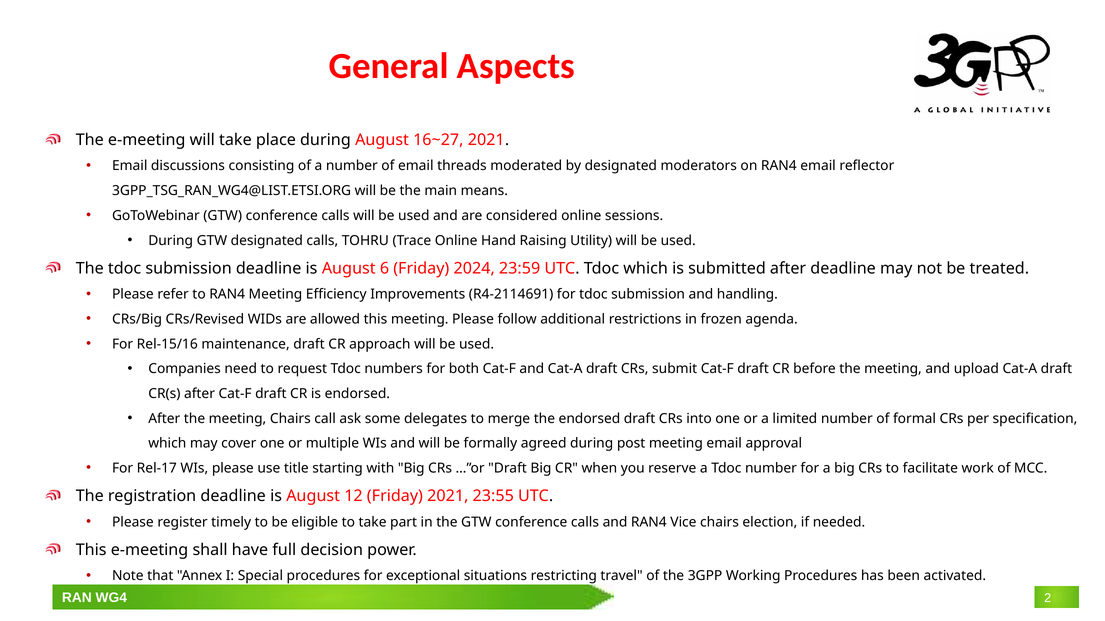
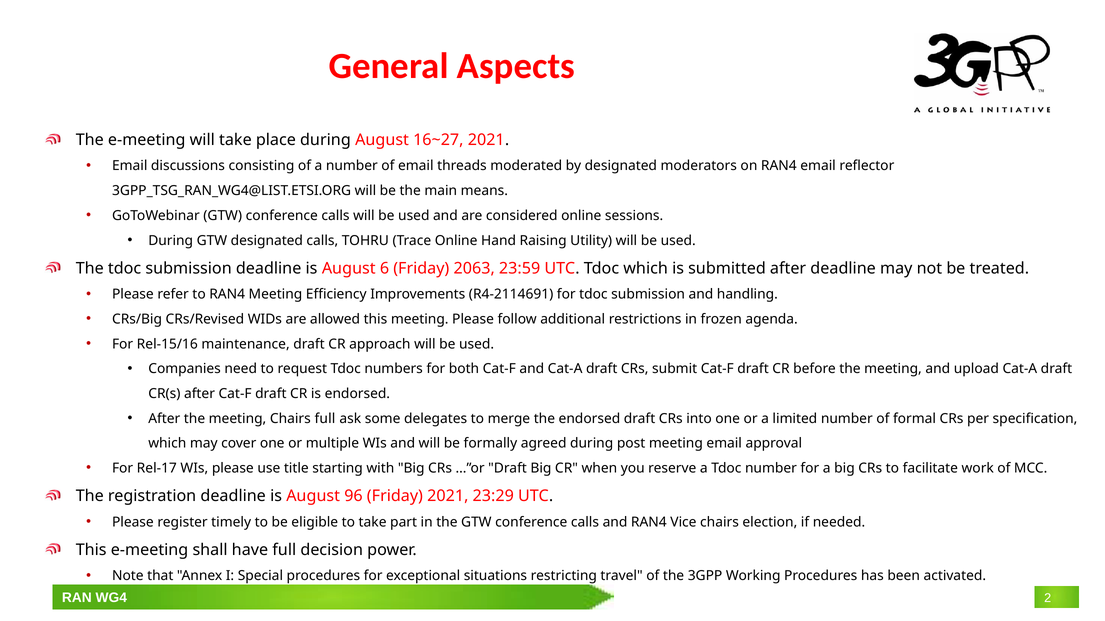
2024: 2024 -> 2063
Chairs call: call -> full
12: 12 -> 96
23:55: 23:55 -> 23:29
